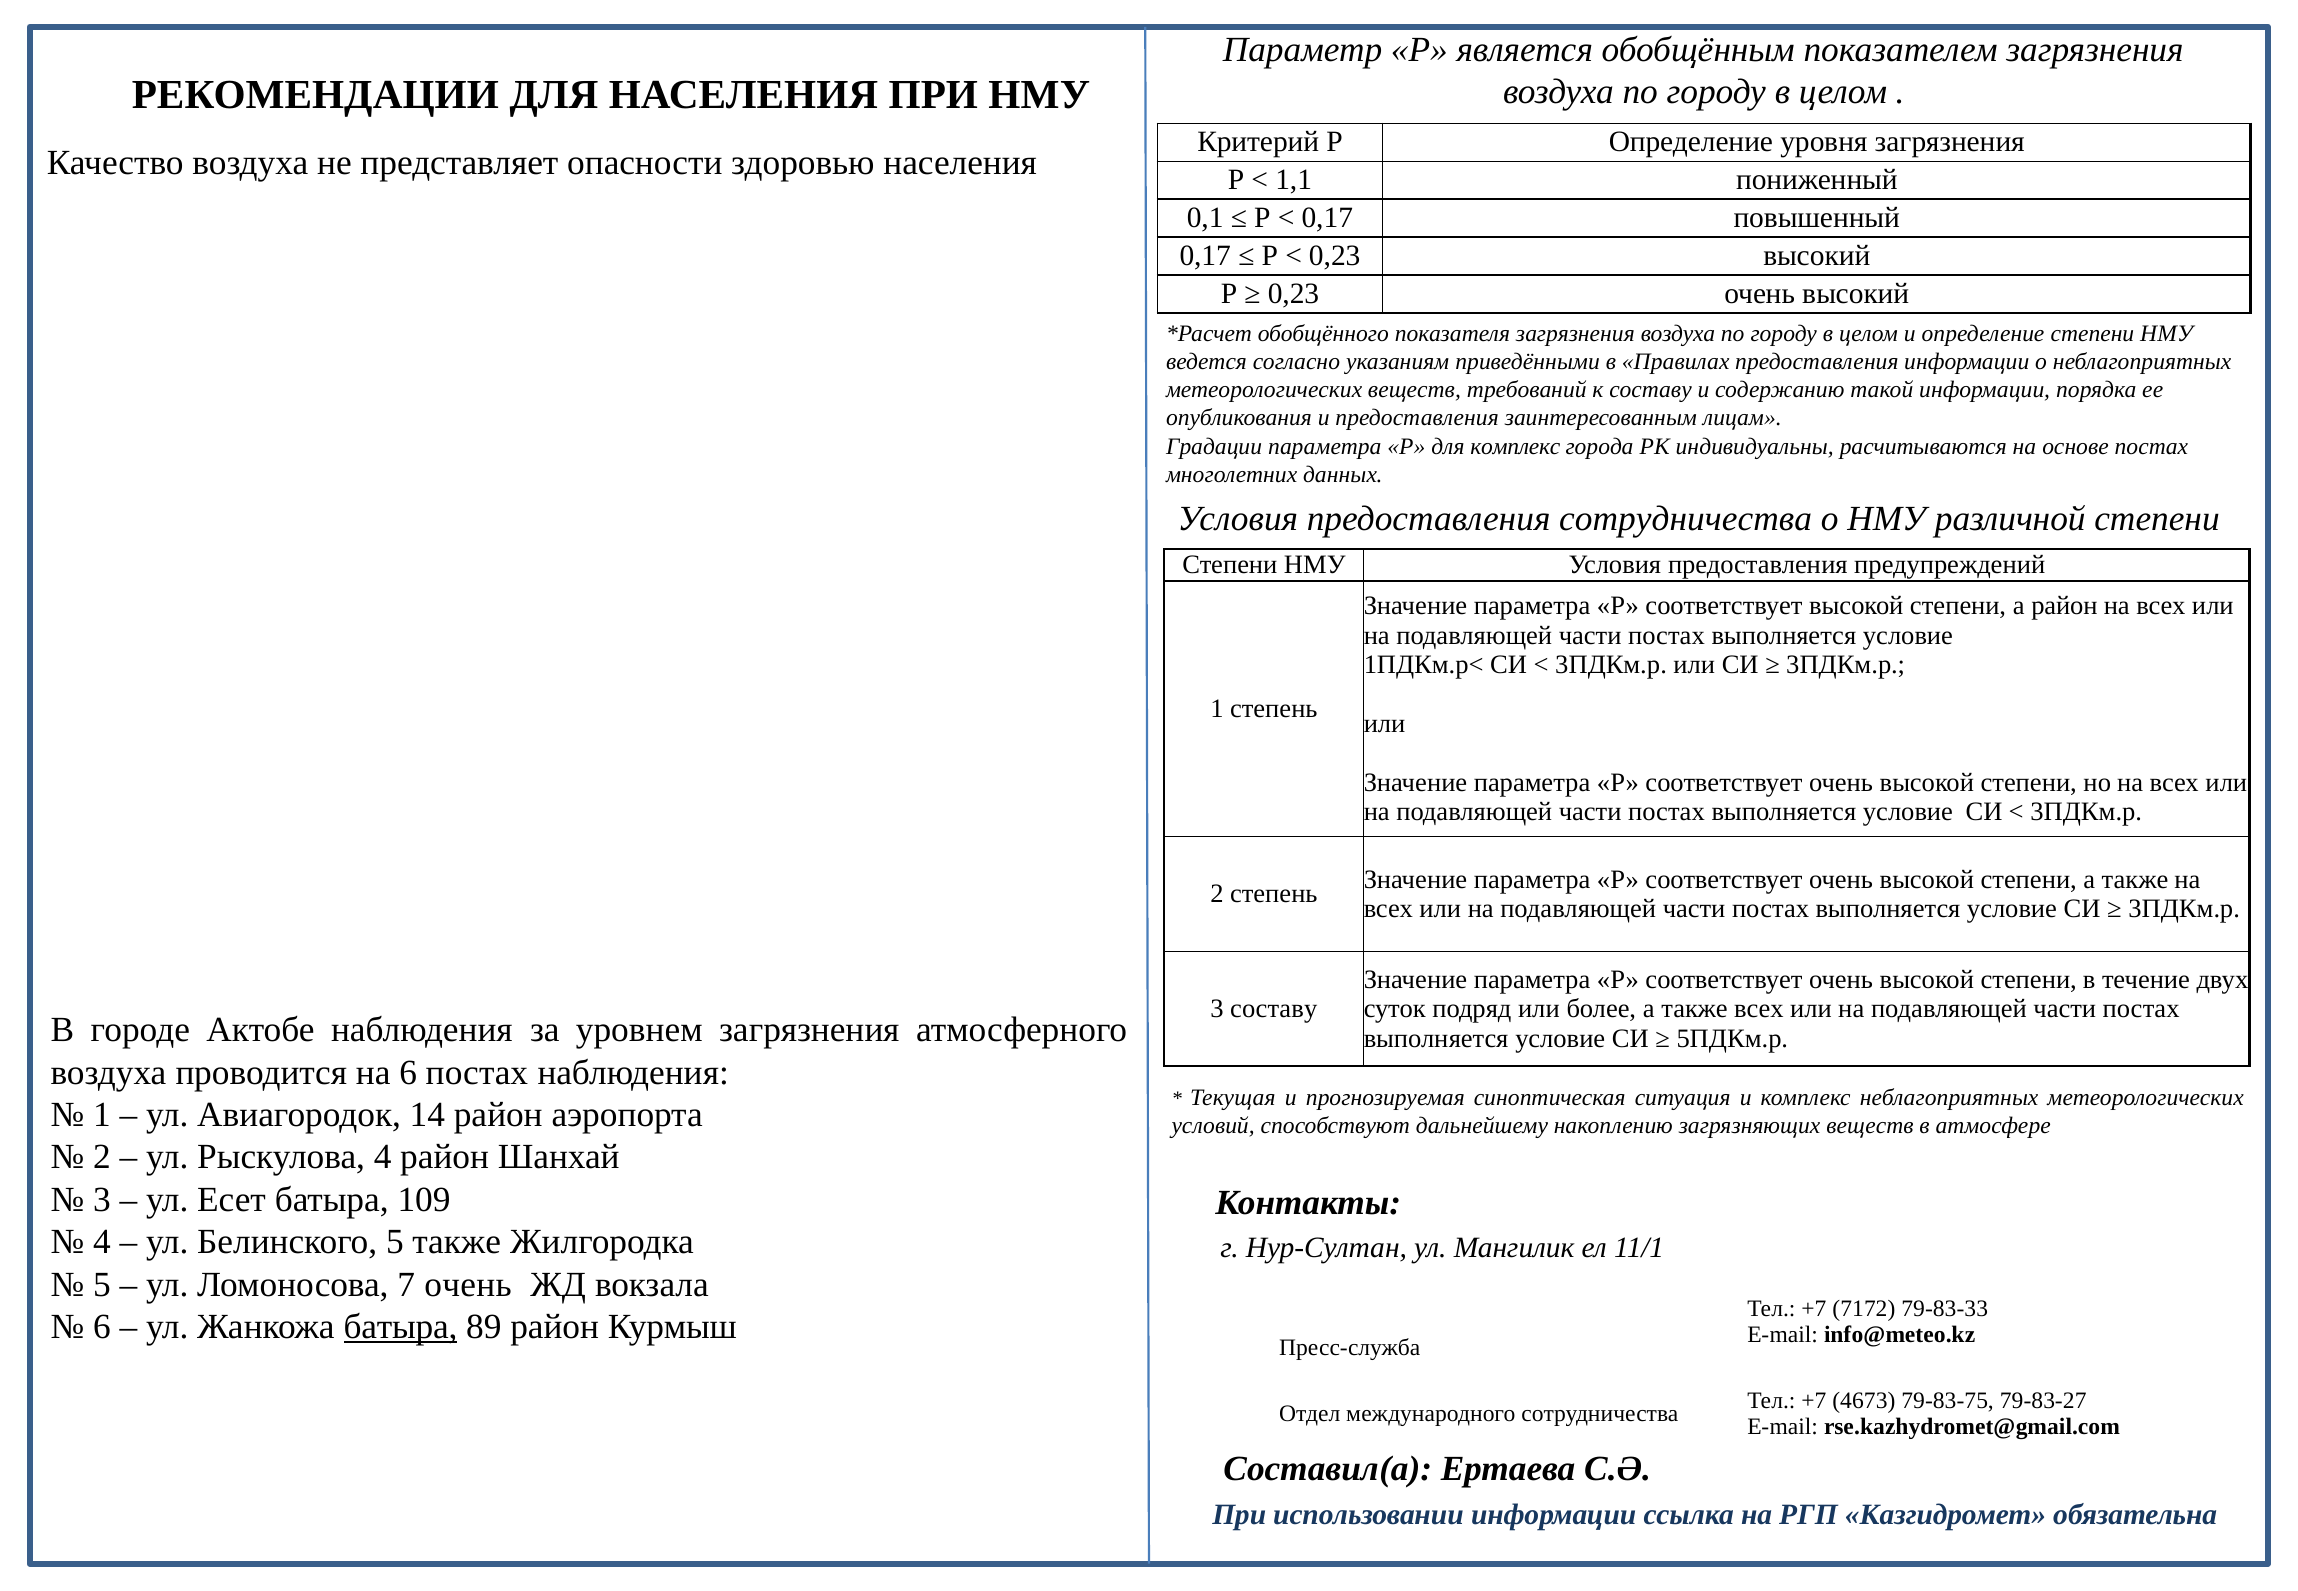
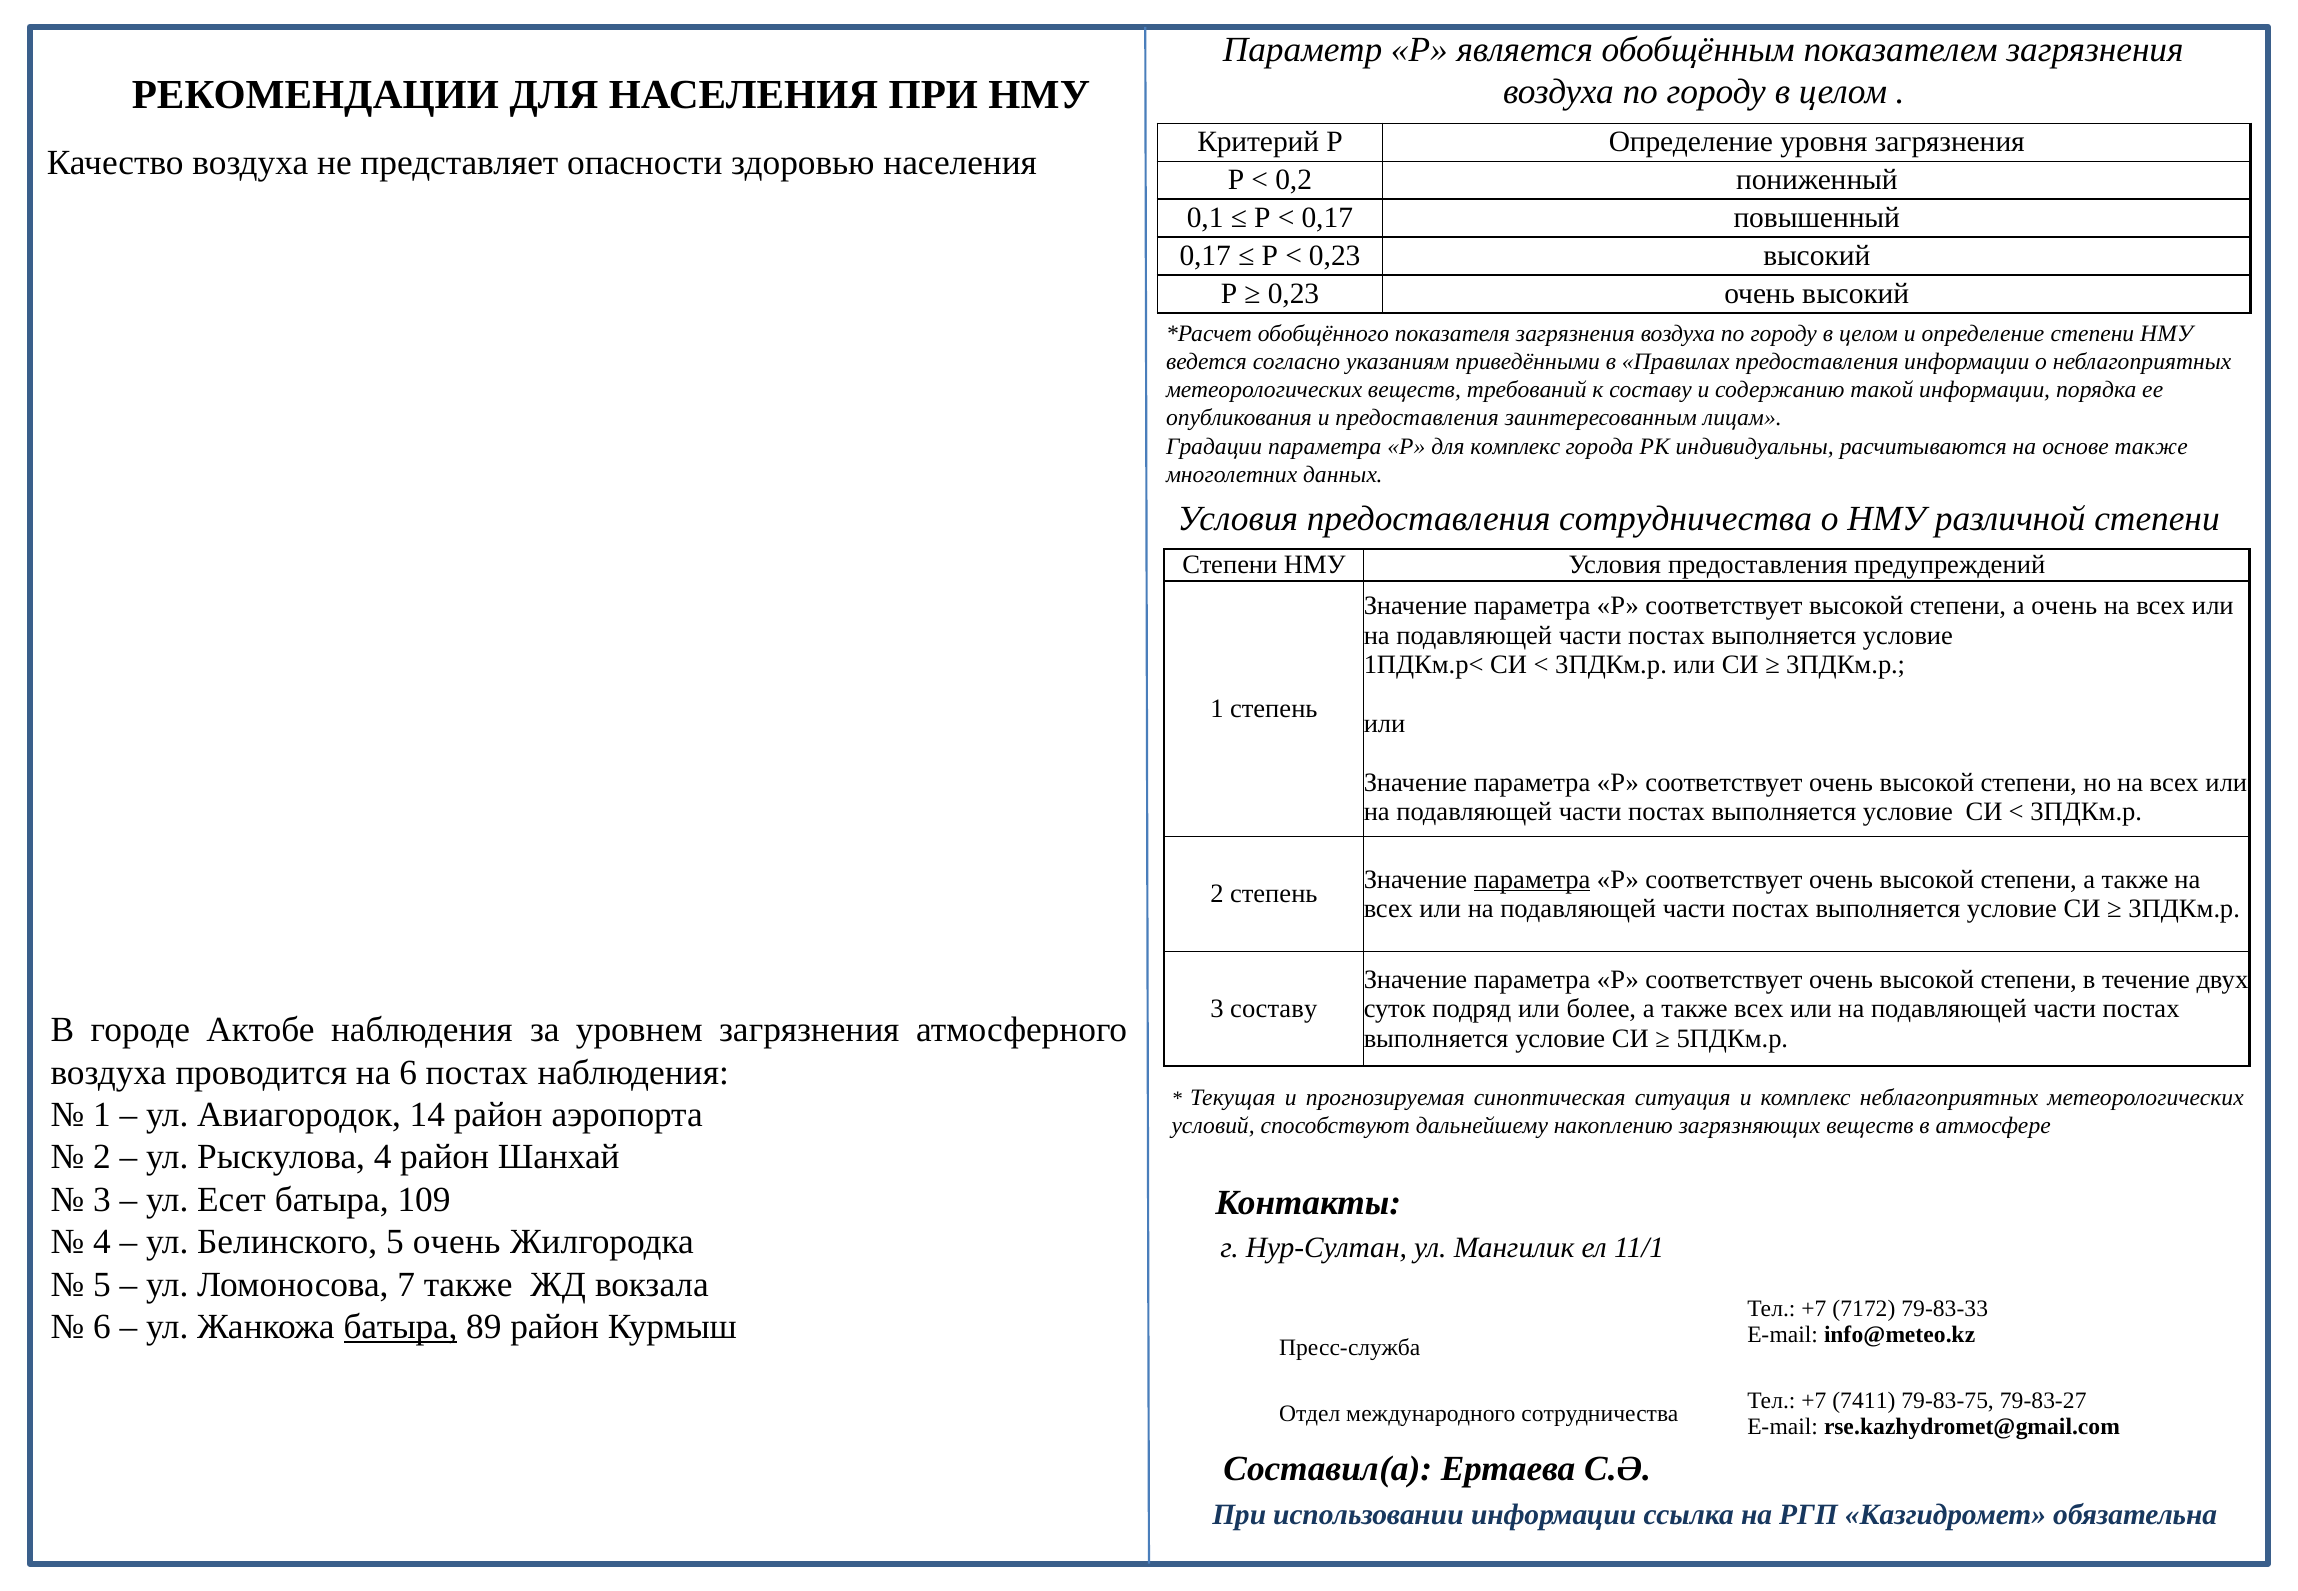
1,1: 1,1 -> 0,2
основе постах: постах -> также
а район: район -> очень
параметра at (1532, 879) underline: none -> present
5 также: также -> очень
7 очень: очень -> также
4673: 4673 -> 7411
